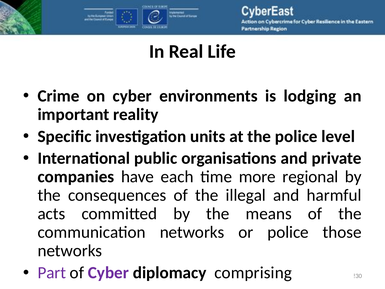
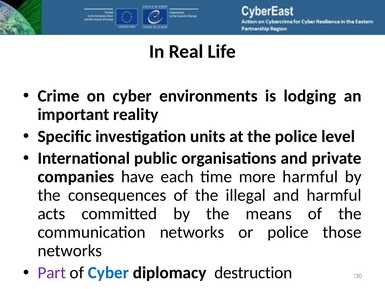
more regional: regional -> harmful
Cyber at (108, 273) colour: purple -> blue
comprising: comprising -> destruction
